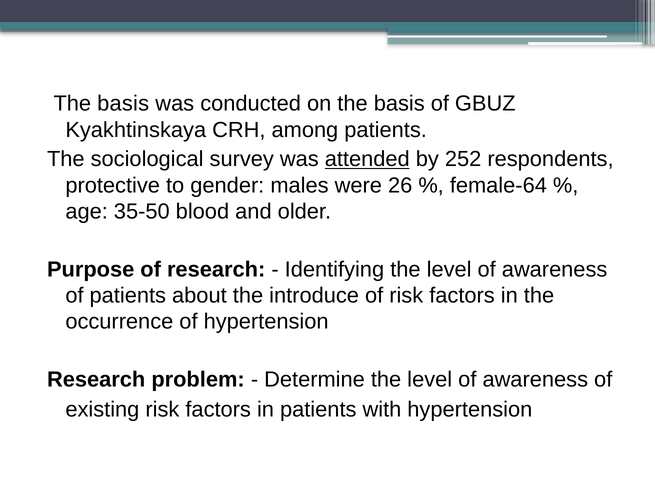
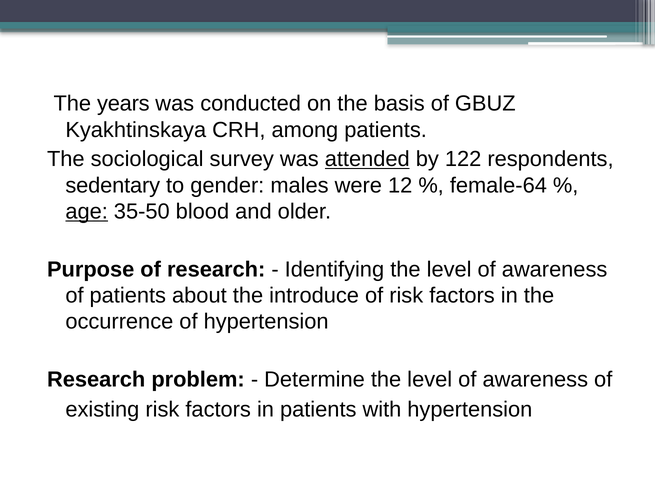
basis at (123, 103): basis -> years
252: 252 -> 122
protective: protective -> sedentary
26: 26 -> 12
age underline: none -> present
